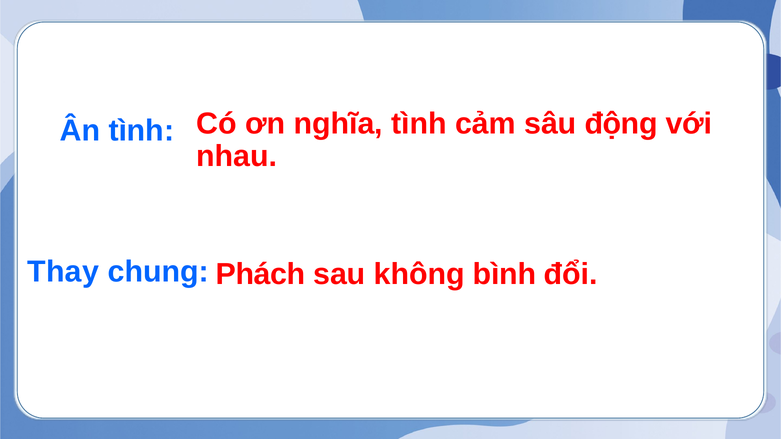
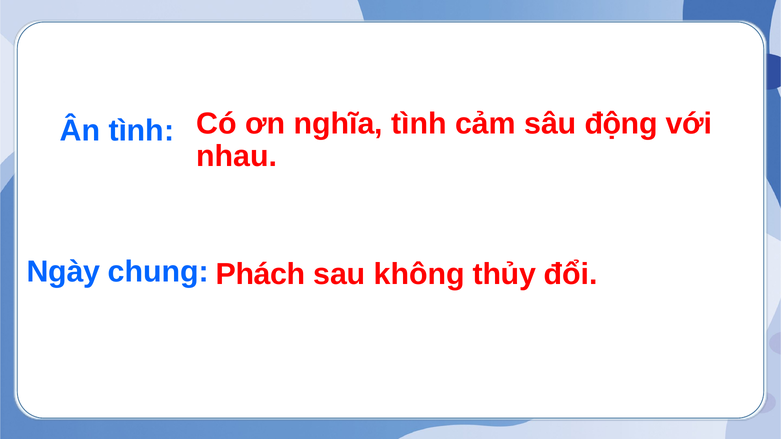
Thay: Thay -> Ngày
bình: bình -> thủy
